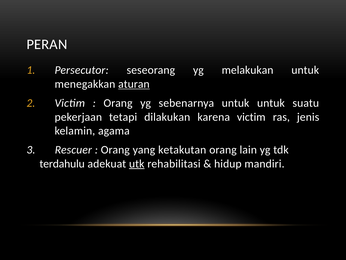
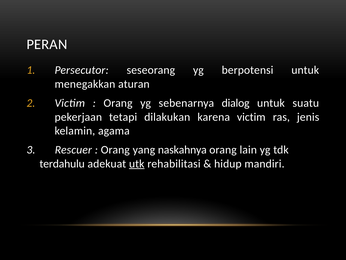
melakukan: melakukan -> berpotensi
aturan underline: present -> none
sebenarnya untuk: untuk -> dialog
ketakutan: ketakutan -> naskahnya
